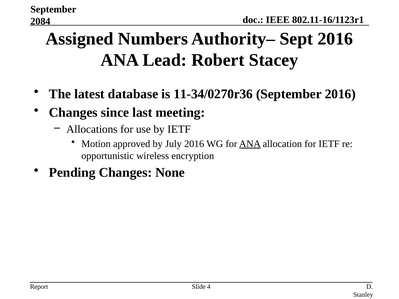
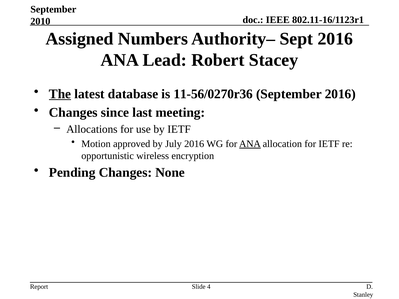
2084: 2084 -> 2010
The underline: none -> present
11-34/0270r36: 11-34/0270r36 -> 11-56/0270r36
